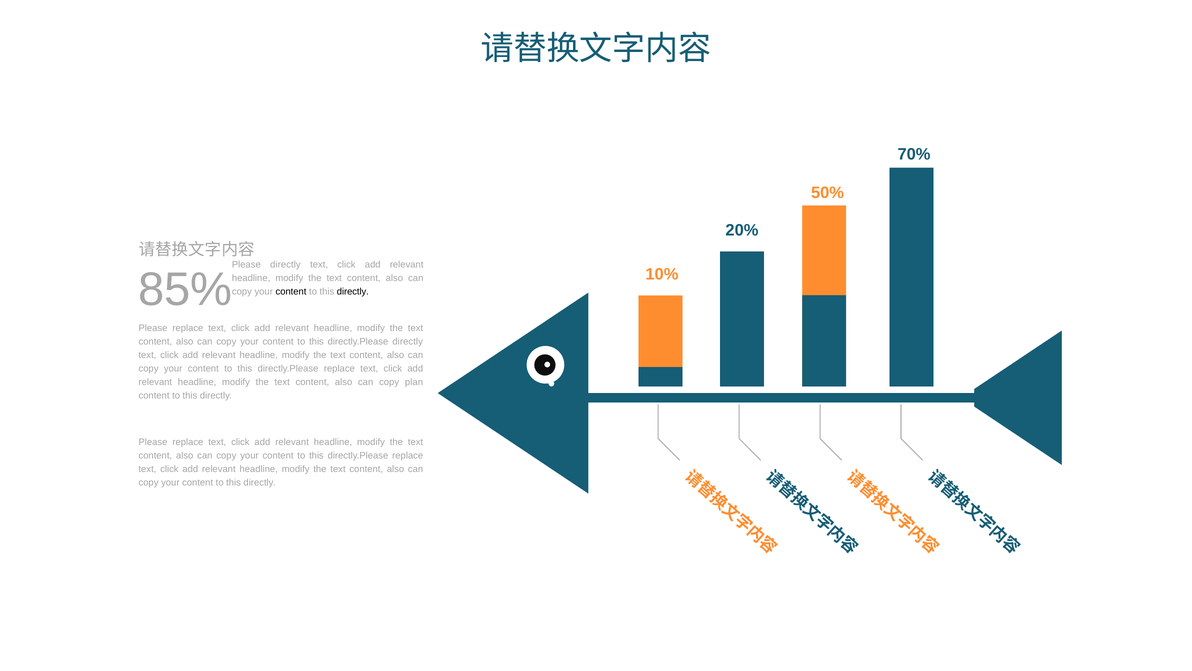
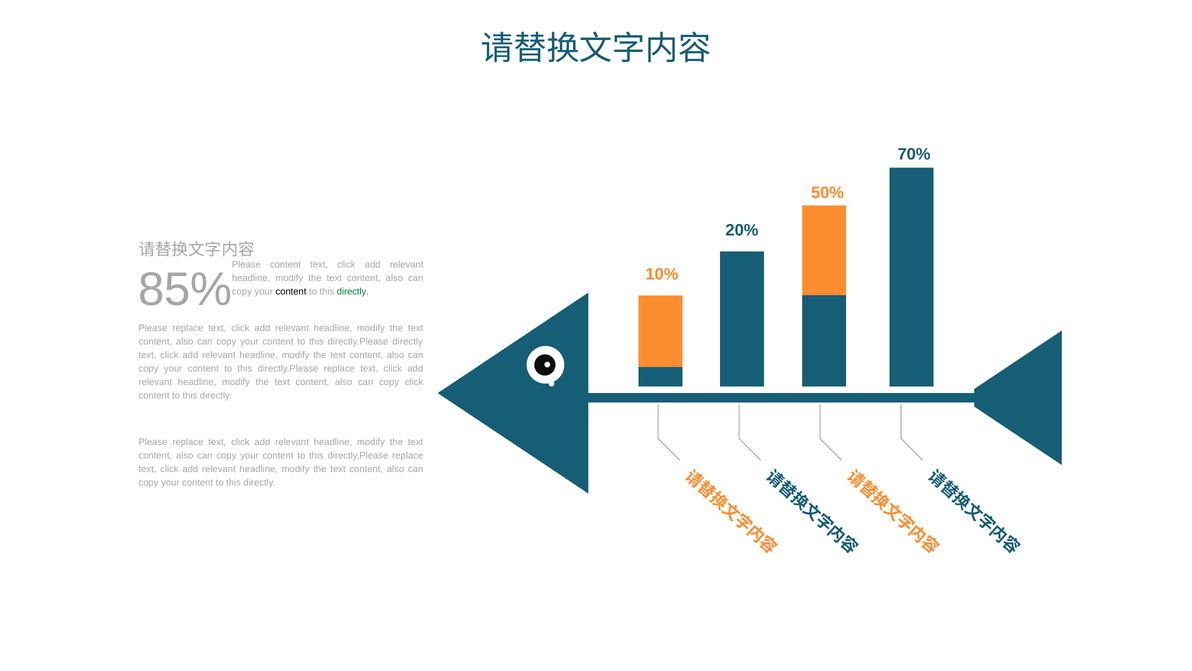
Please directly: directly -> content
directly at (353, 292) colour: black -> green
copy plan: plan -> click
